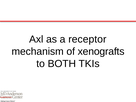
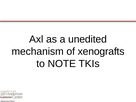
receptor: receptor -> unedited
BOTH: BOTH -> NOTE
